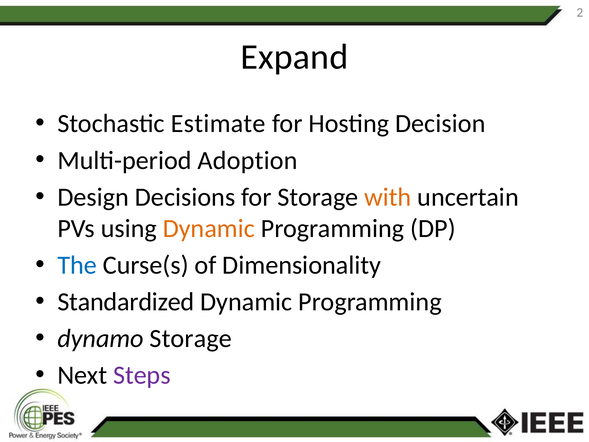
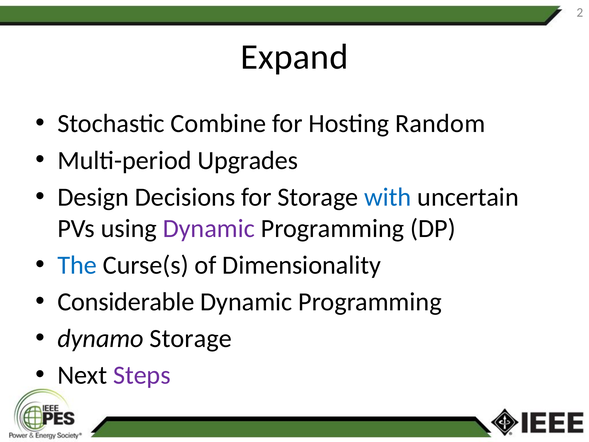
Estimate: Estimate -> Combine
Decision: Decision -> Random
Adoption: Adoption -> Upgrades
with colour: orange -> blue
Dynamic at (209, 228) colour: orange -> purple
Standardized: Standardized -> Considerable
